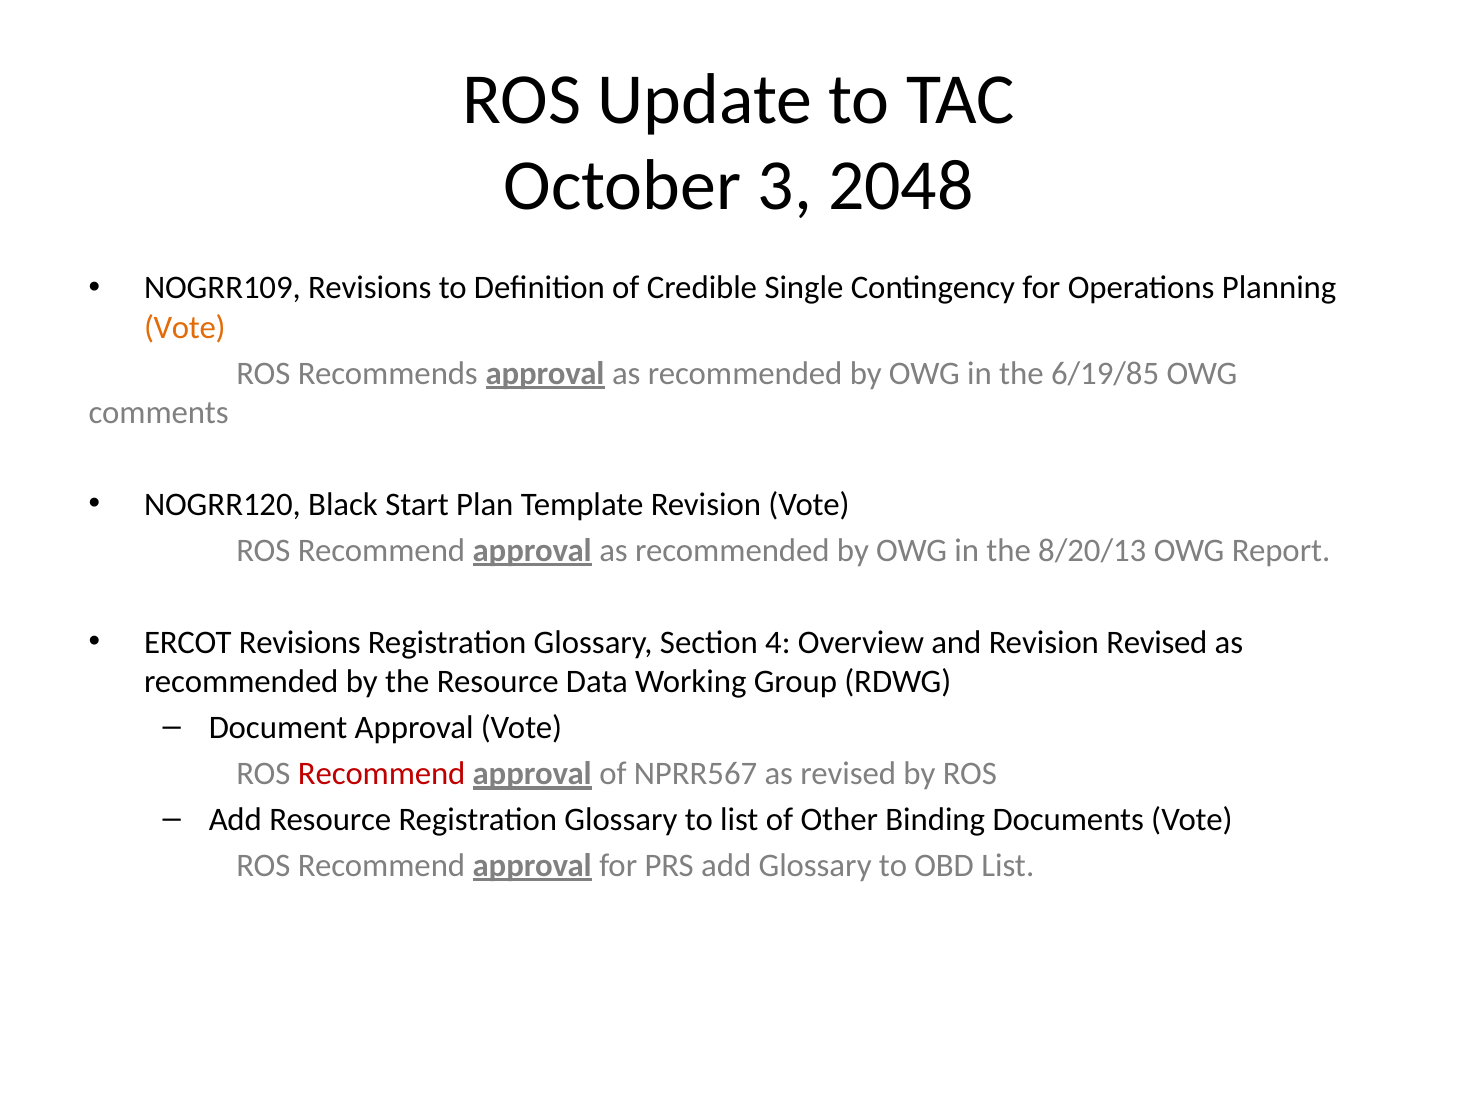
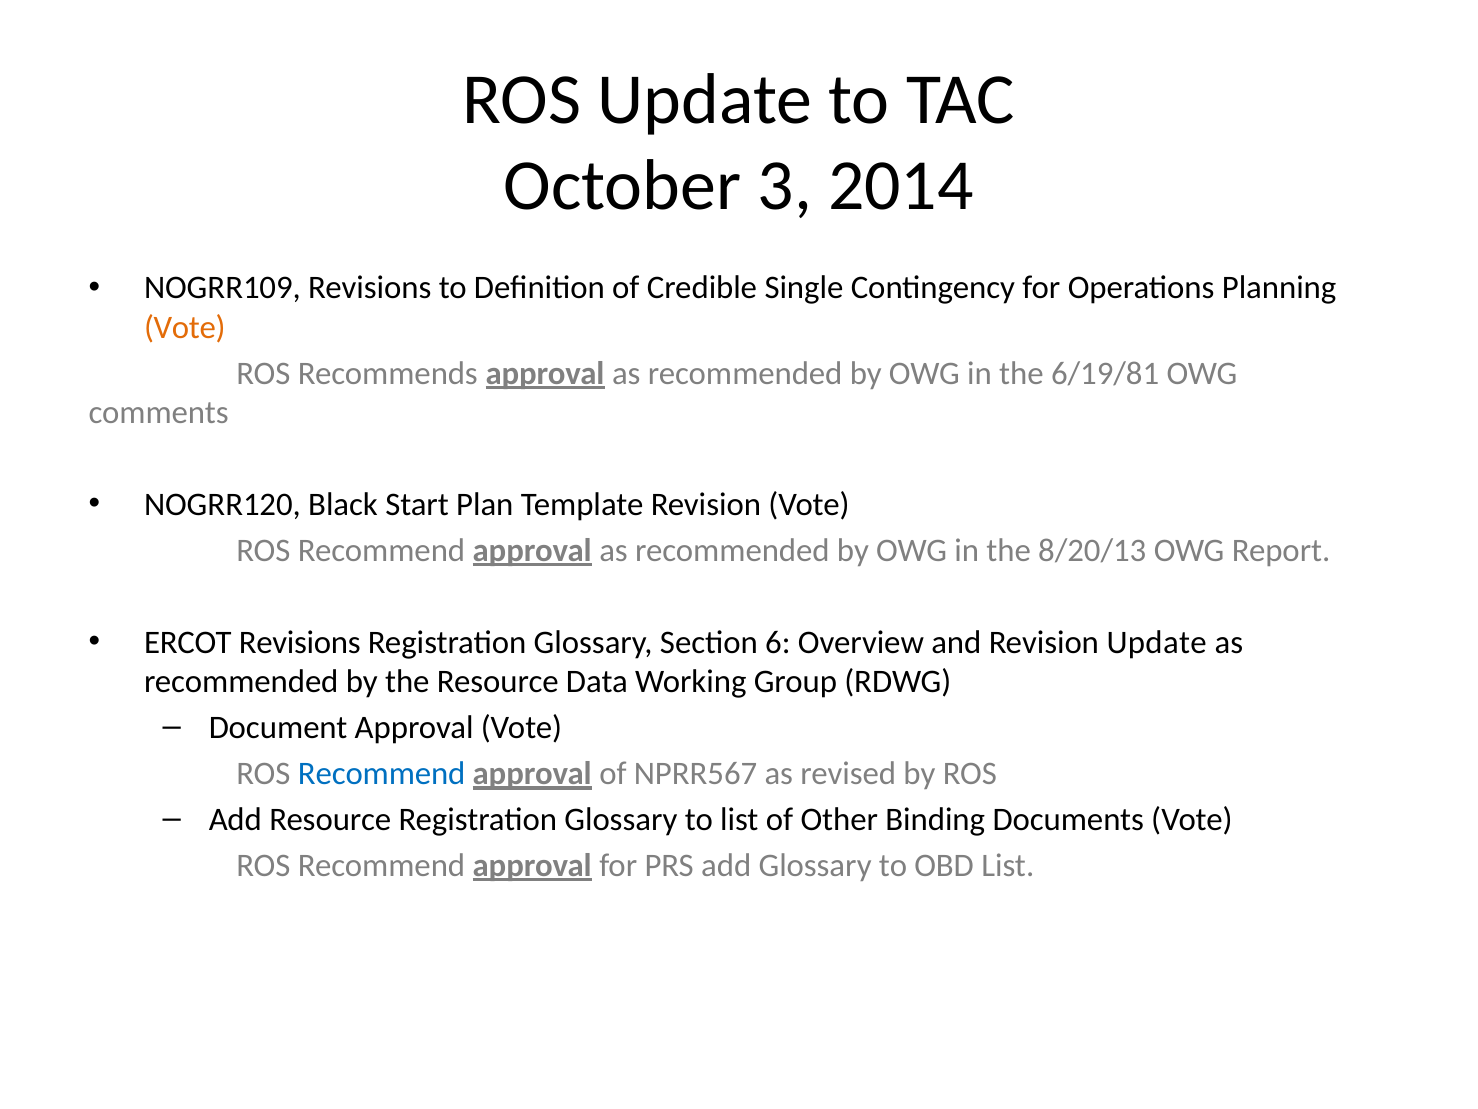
2048: 2048 -> 2014
6/19/85: 6/19/85 -> 6/19/81
4: 4 -> 6
Revision Revised: Revised -> Update
Recommend at (382, 773) colour: red -> blue
